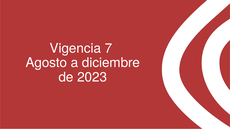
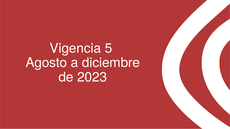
7: 7 -> 5
